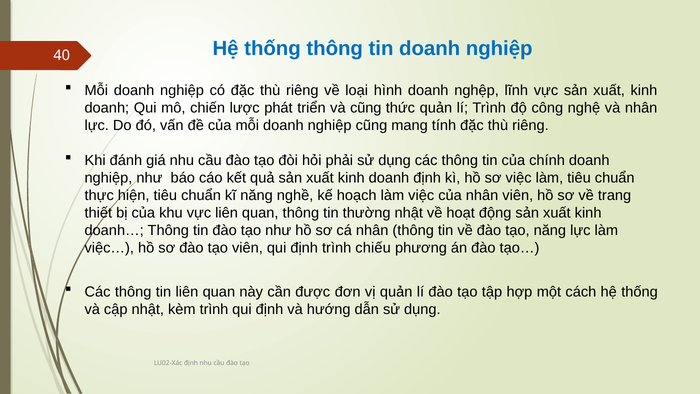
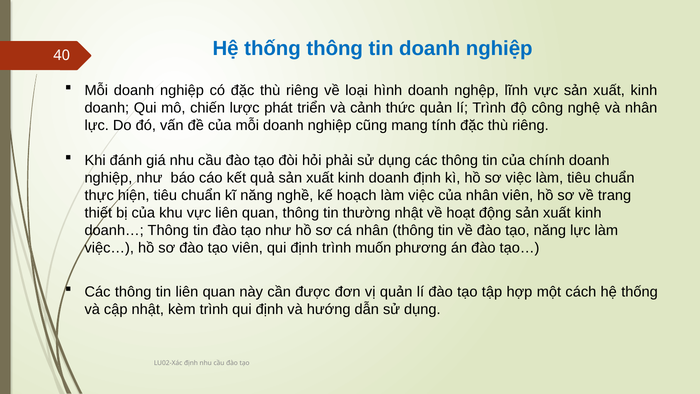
và cũng: cũng -> cảnh
chiếu: chiếu -> muốn
